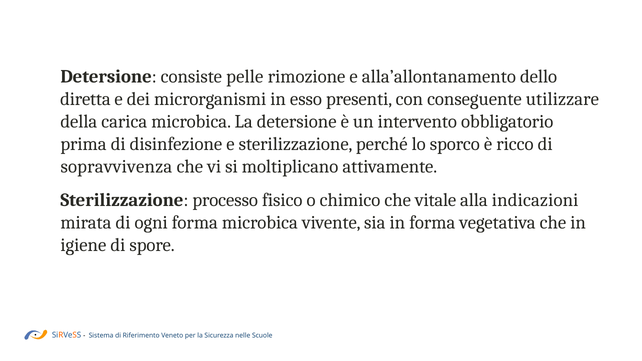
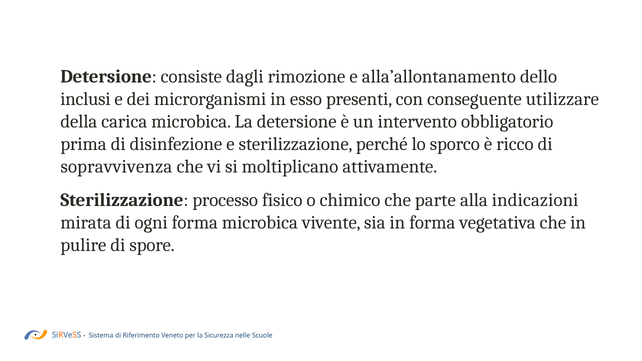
pelle: pelle -> dagli
diretta: diretta -> inclusi
vitale: vitale -> parte
igiene: igiene -> pulire
